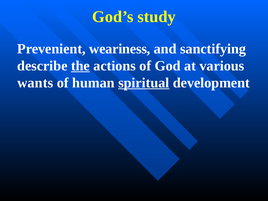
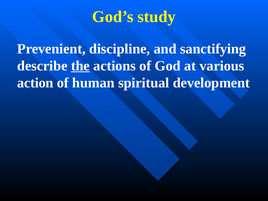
weariness: weariness -> discipline
wants: wants -> action
spiritual underline: present -> none
